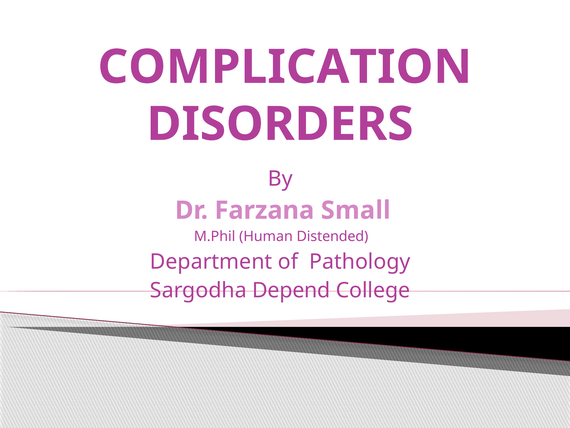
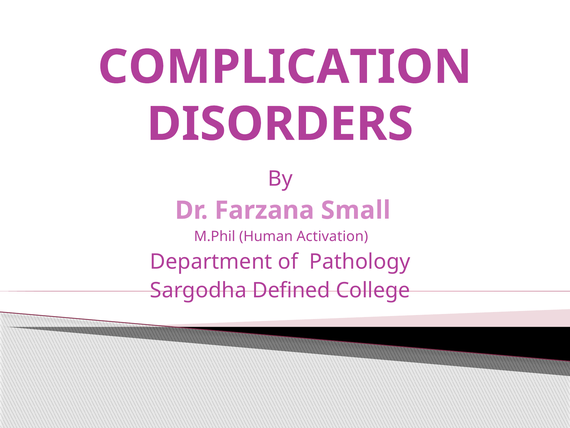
Distended: Distended -> Activation
Depend: Depend -> Defined
